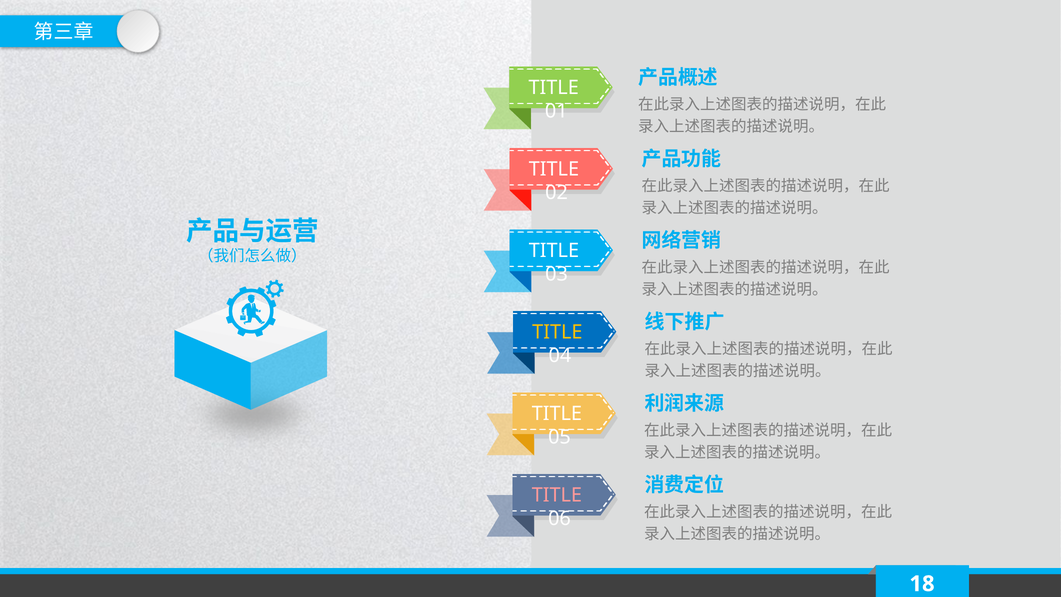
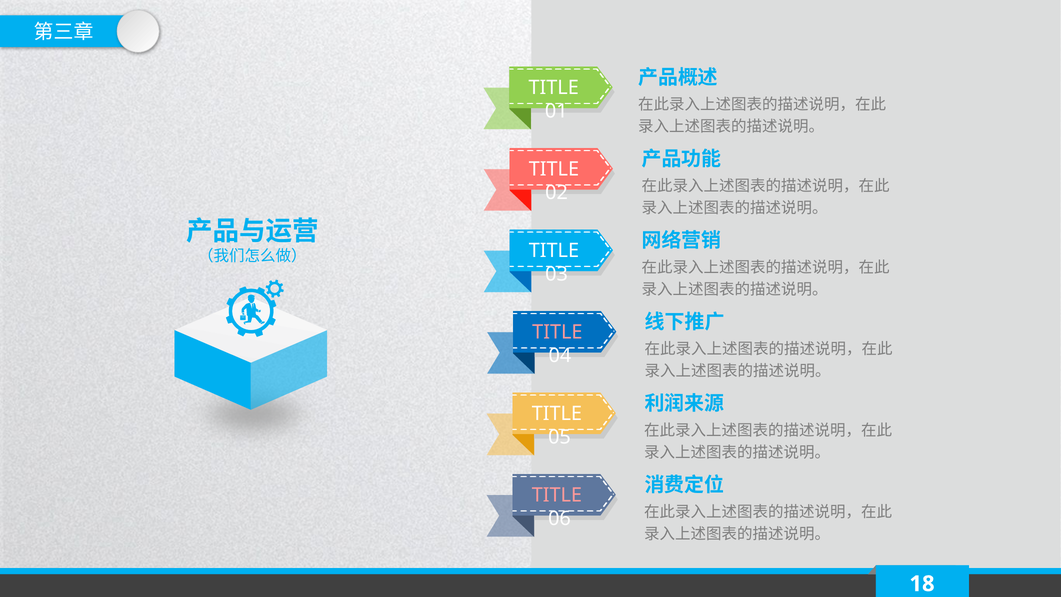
TITLE at (557, 332) colour: yellow -> pink
